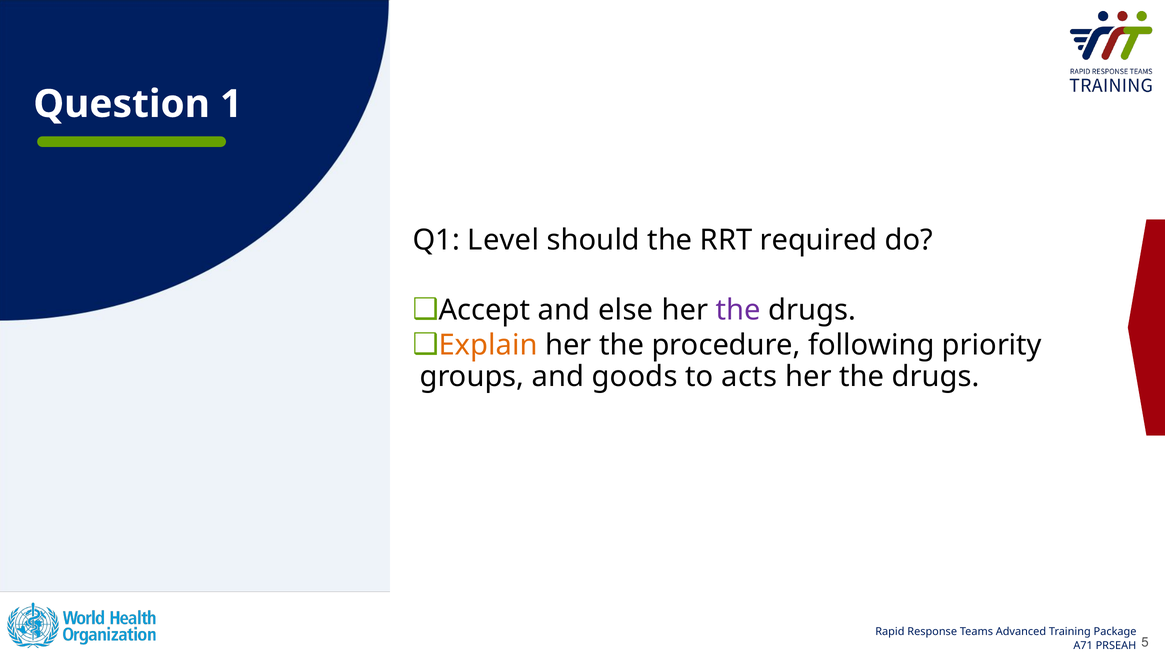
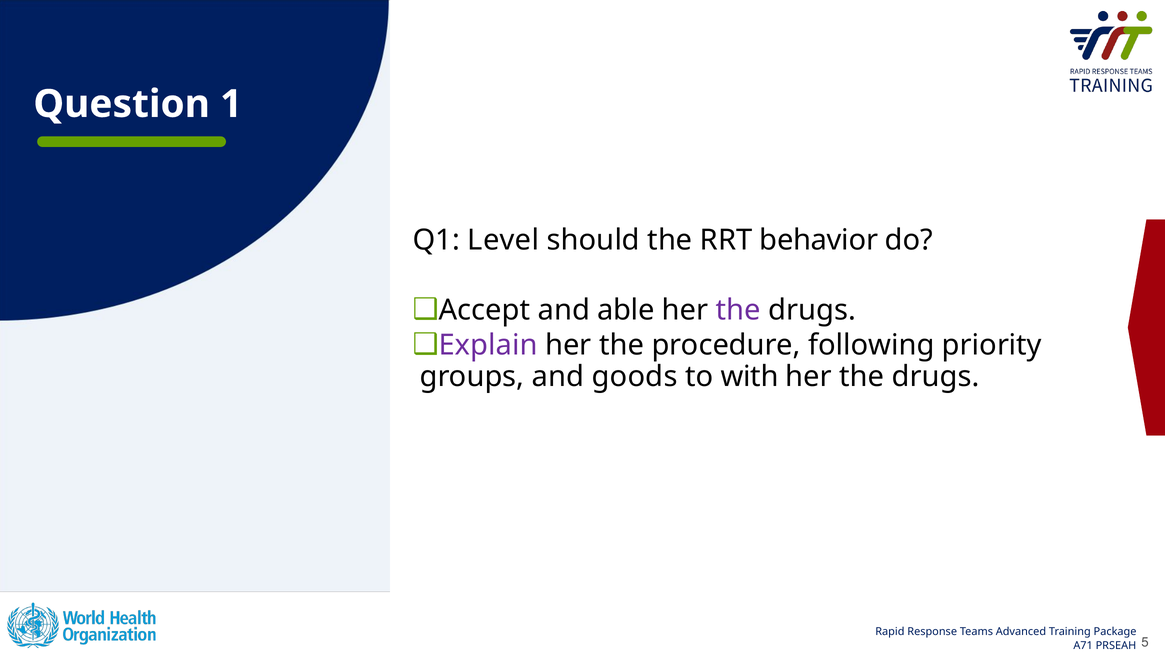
required: required -> behavior
else: else -> able
Explain colour: orange -> purple
acts: acts -> with
